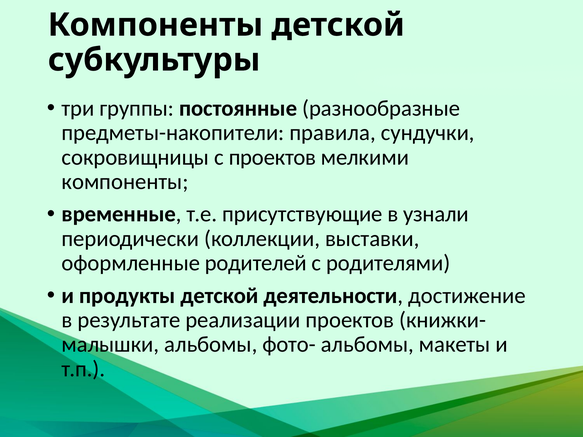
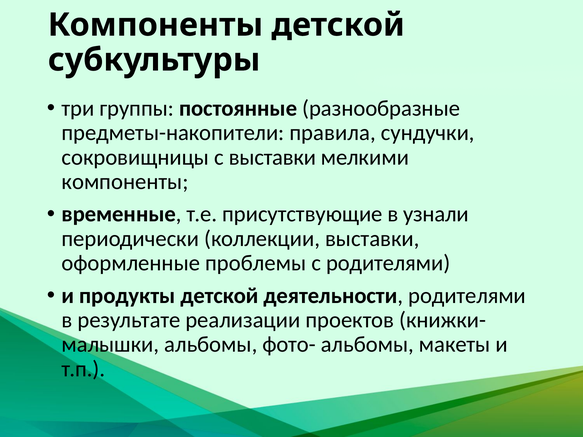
с проектов: проектов -> выставки
родителей: родителей -> проблемы
деятельности достижение: достижение -> родителями
